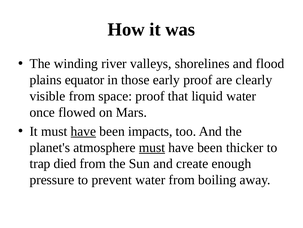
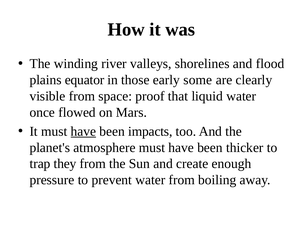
early proof: proof -> some
must at (152, 147) underline: present -> none
died: died -> they
